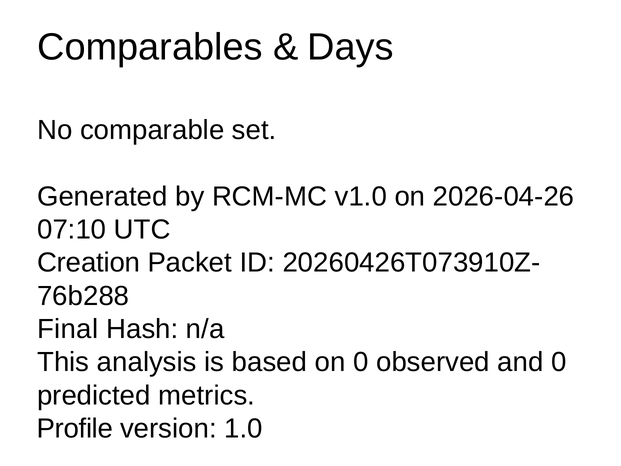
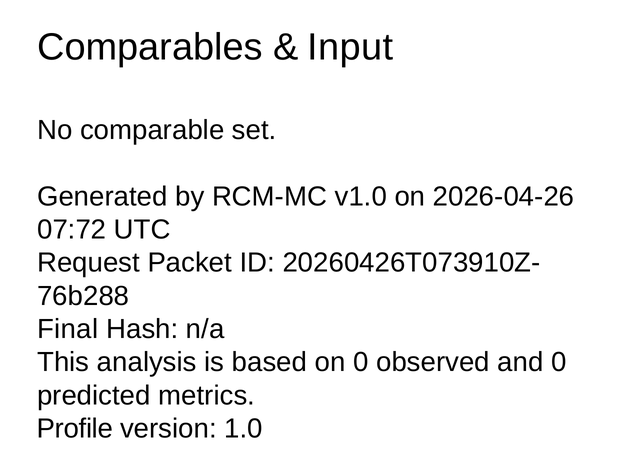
Days: Days -> Input
07:10: 07:10 -> 07:72
Creation: Creation -> Request
